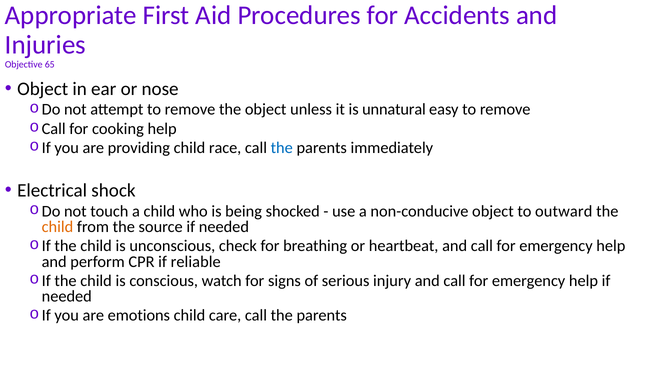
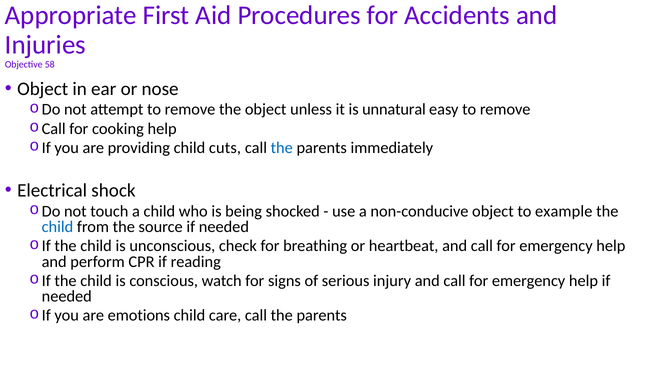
65: 65 -> 58
race: race -> cuts
outward: outward -> example
child at (57, 227) colour: orange -> blue
reliable: reliable -> reading
